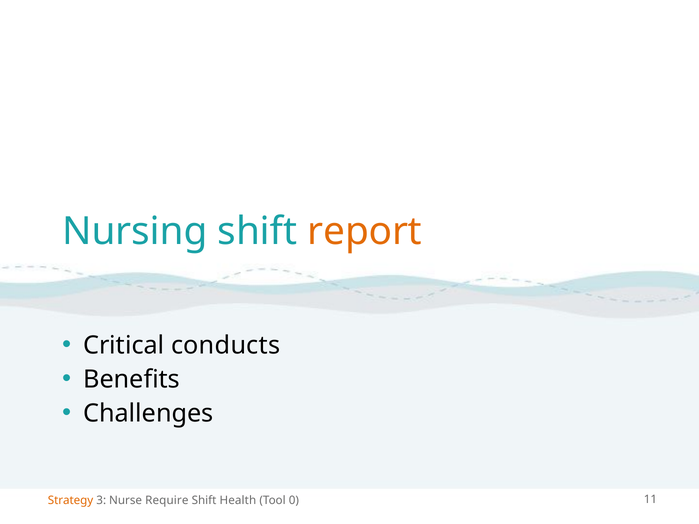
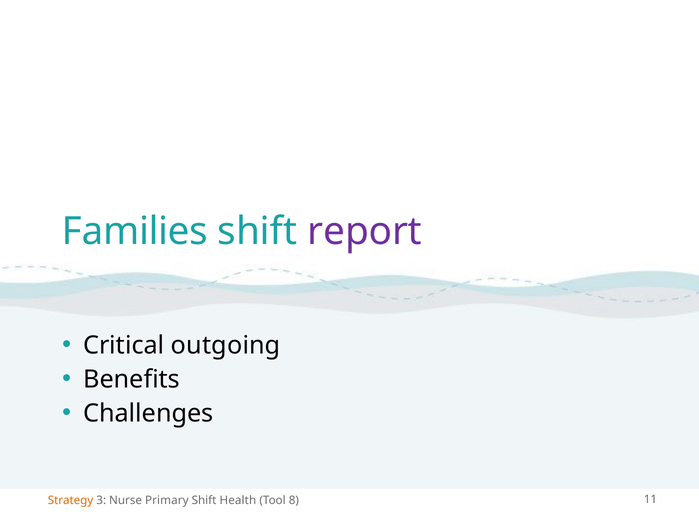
Nursing: Nursing -> Families
report colour: orange -> purple
conducts: conducts -> outgoing
Require: Require -> Primary
0: 0 -> 8
